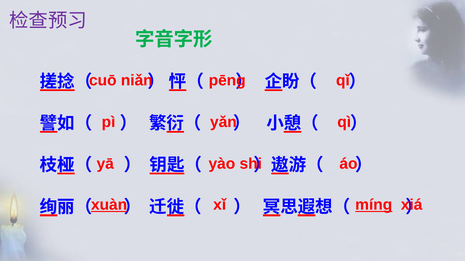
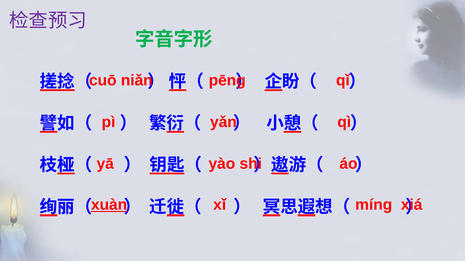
míng underline: present -> none
